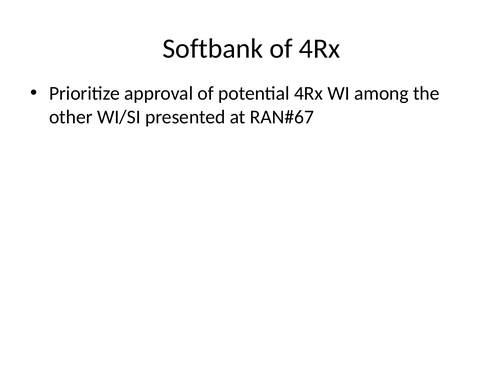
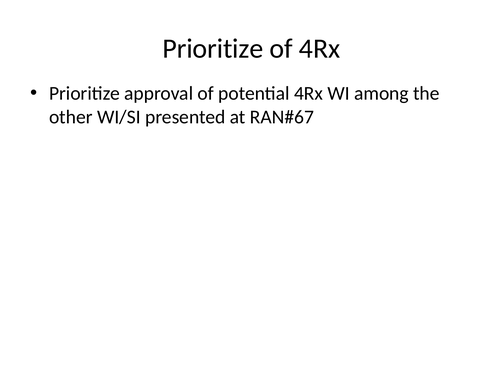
Softbank at (213, 48): Softbank -> Prioritize
